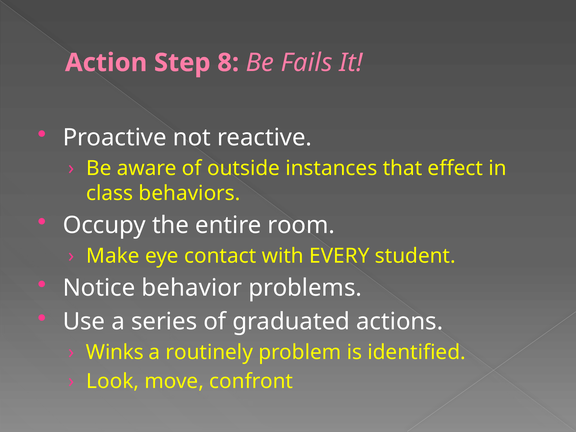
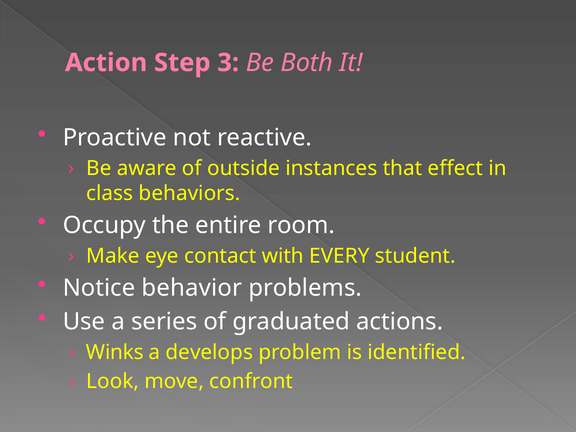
8: 8 -> 3
Fails: Fails -> Both
routinely: routinely -> develops
